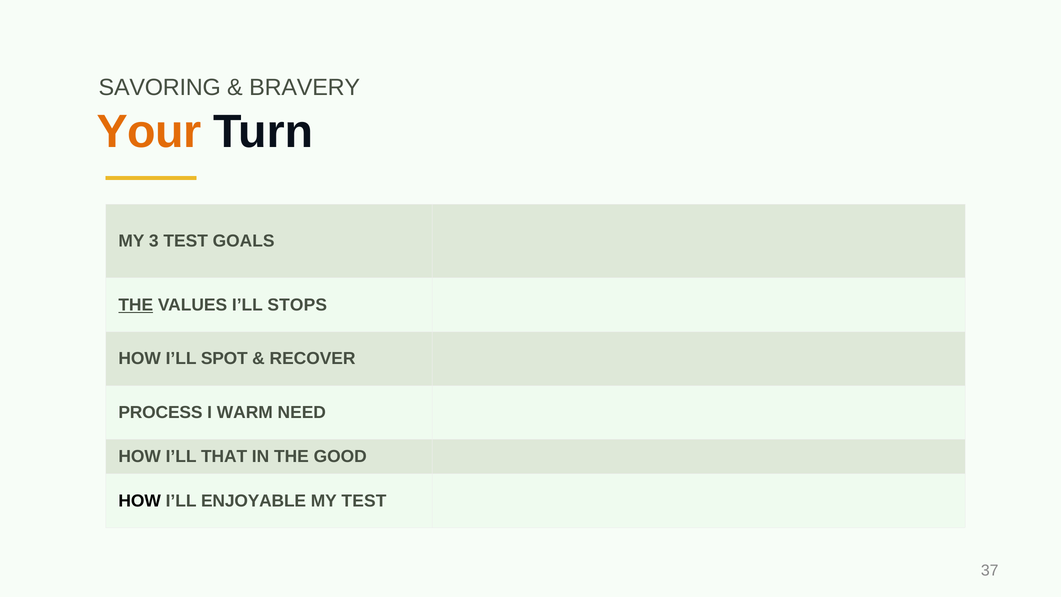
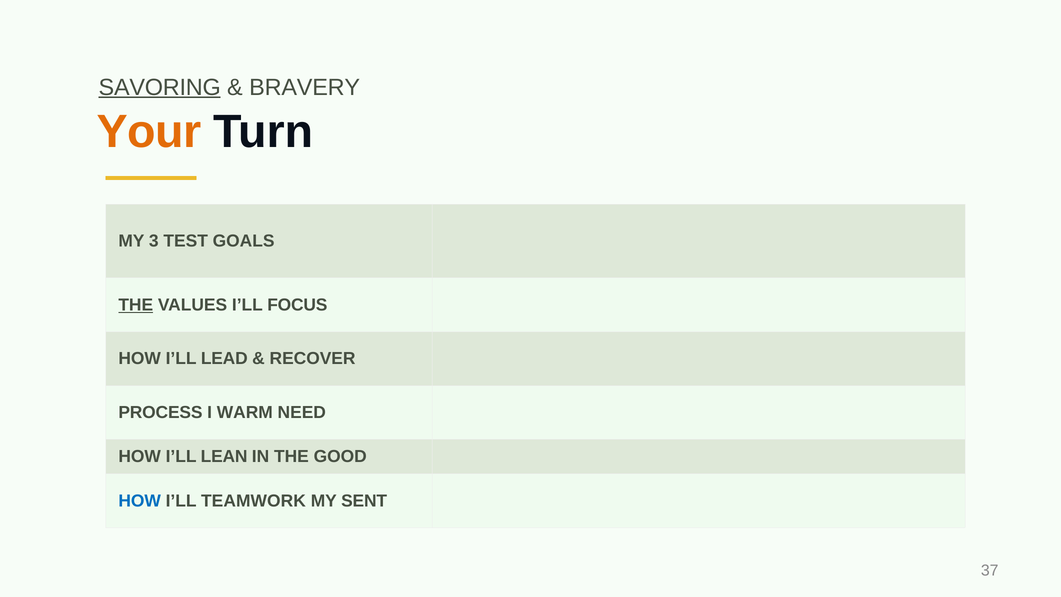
SAVORING underline: none -> present
STOPS: STOPS -> FOCUS
SPOT: SPOT -> LEAD
THAT: THAT -> LEAN
HOW at (140, 501) colour: black -> blue
ENJOYABLE: ENJOYABLE -> TEAMWORK
MY TEST: TEST -> SENT
